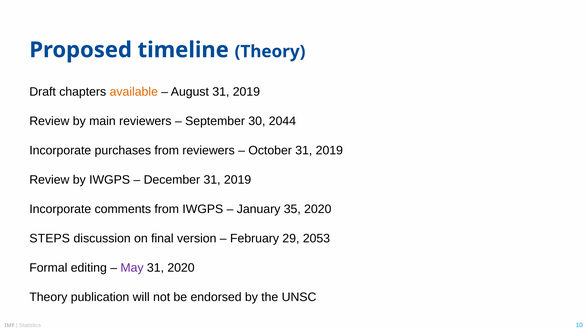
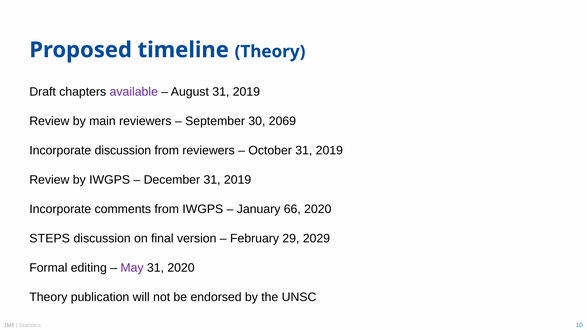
available colour: orange -> purple
2044: 2044 -> 2069
Incorporate purchases: purchases -> discussion
35: 35 -> 66
2053: 2053 -> 2029
